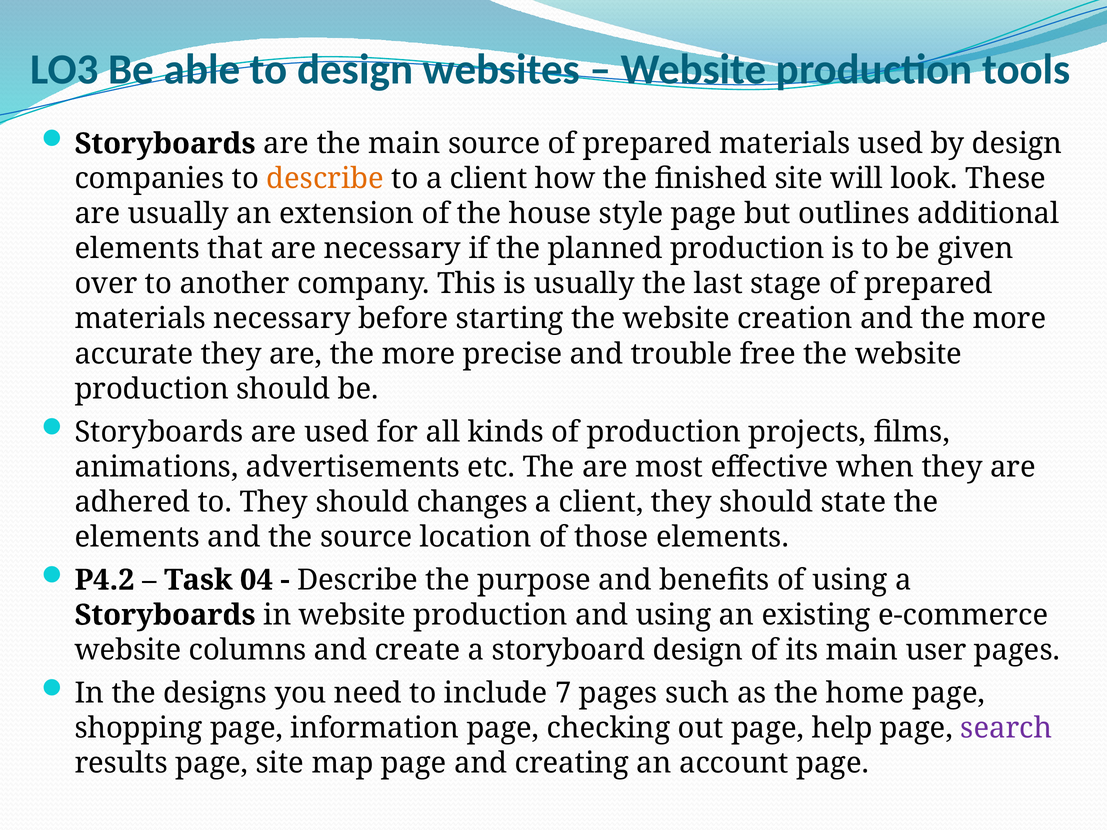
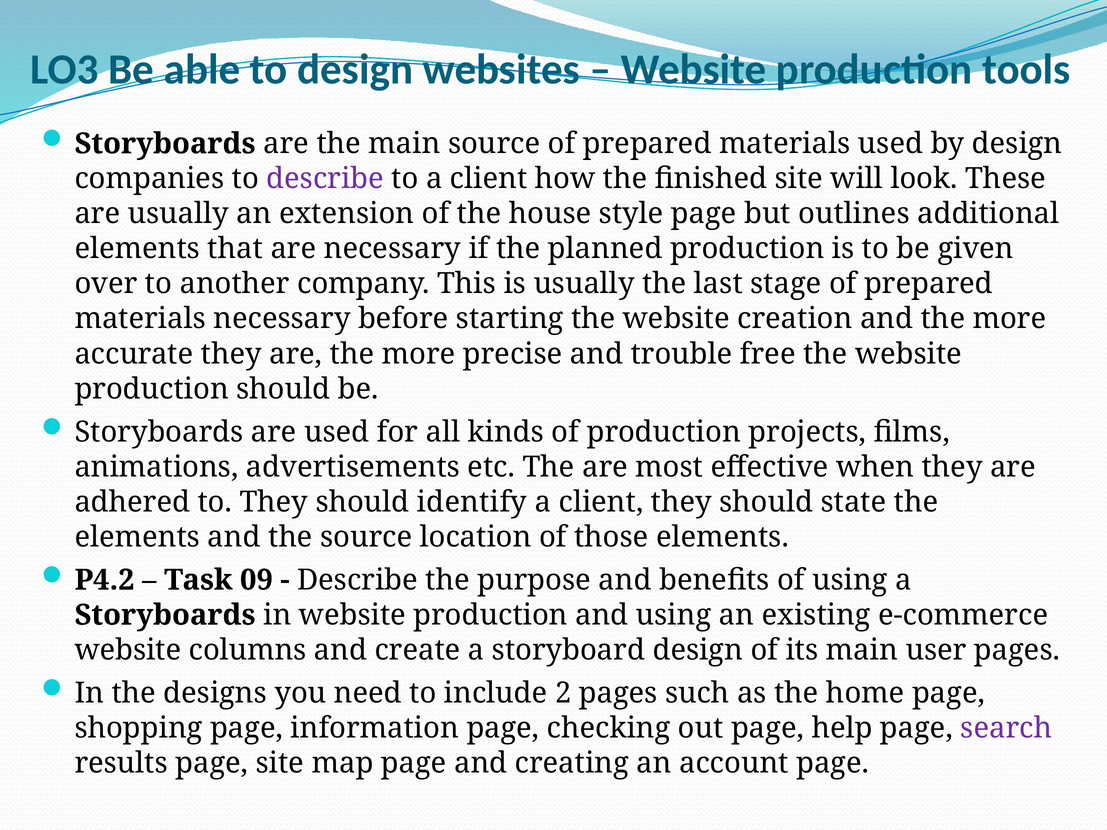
describe at (325, 179) colour: orange -> purple
changes: changes -> identify
04: 04 -> 09
7: 7 -> 2
